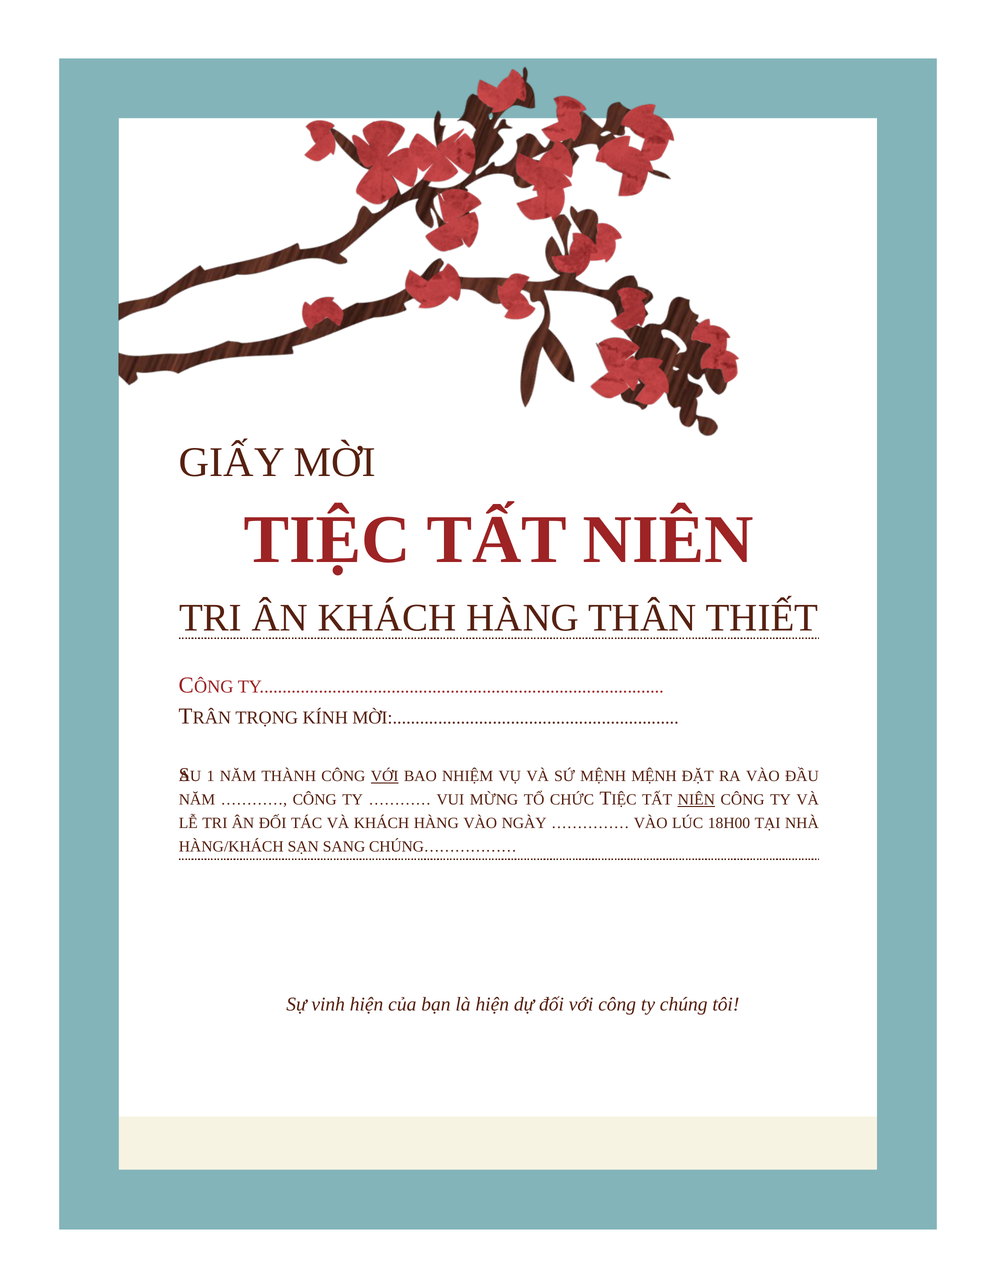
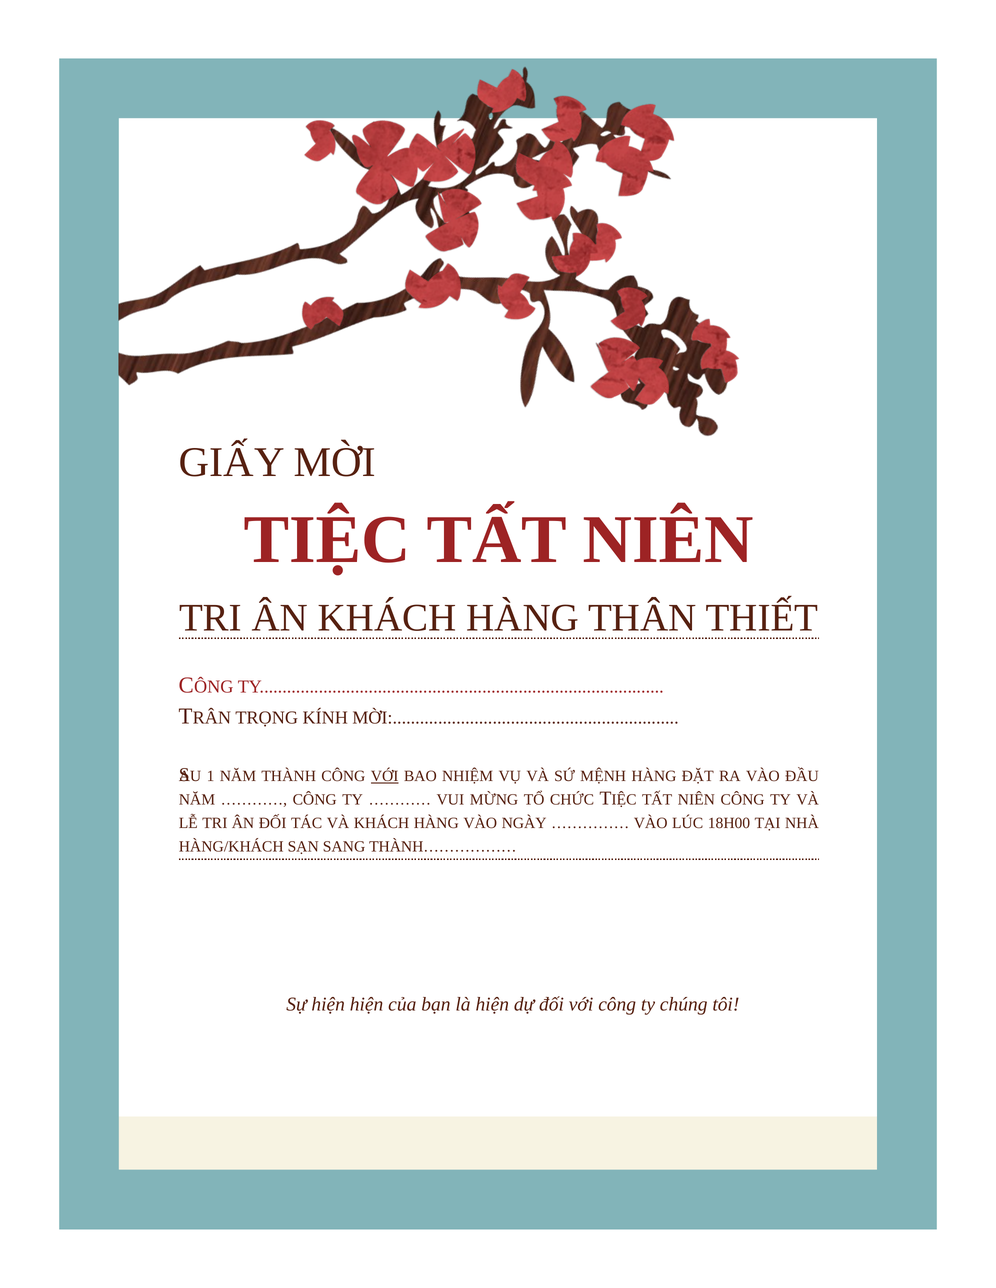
MỆNH MỆNH: MỆNH -> HÀNG
NIÊN at (696, 800) underline: present -> none
CHÚNG………………: CHÚNG……………… -> THÀNH………………
Sự vinh: vinh -> hiện
